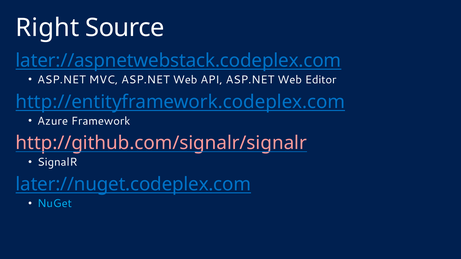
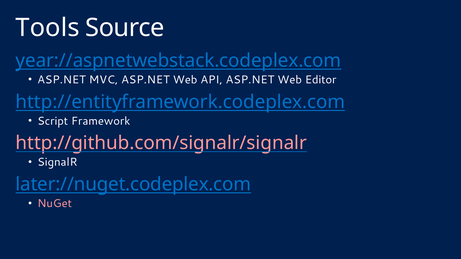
Right: Right -> Tools
later://aspnetwebstack.codeplex.com: later://aspnetwebstack.codeplex.com -> year://aspnetwebstack.codeplex.com
Azure: Azure -> Script
NuGet colour: light blue -> pink
